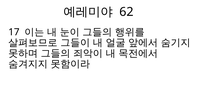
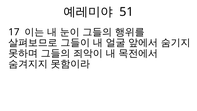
62: 62 -> 51
